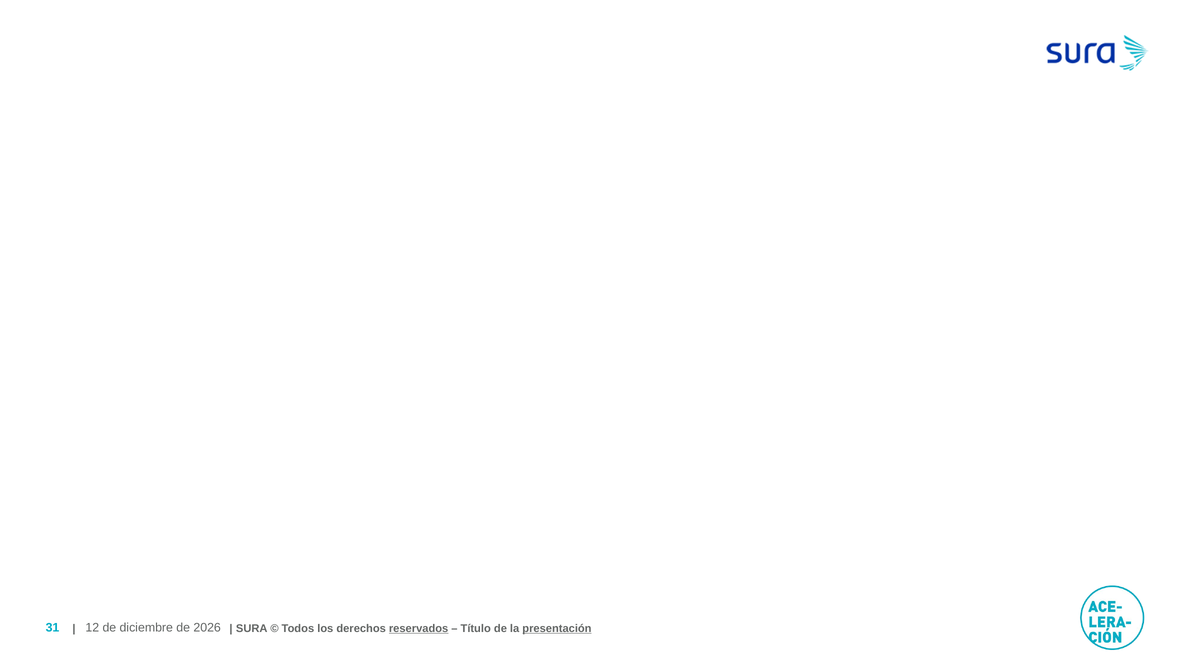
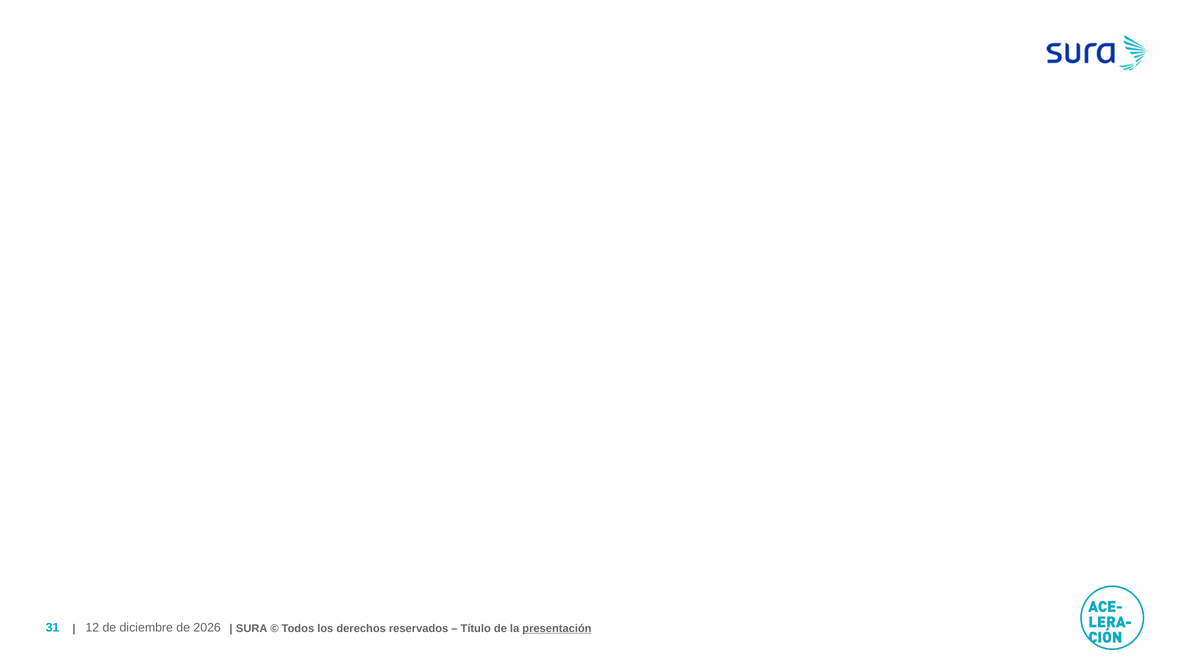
reservados underline: present -> none
